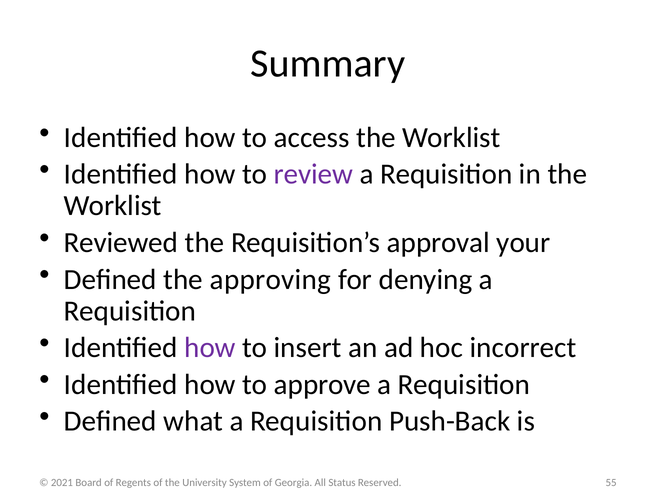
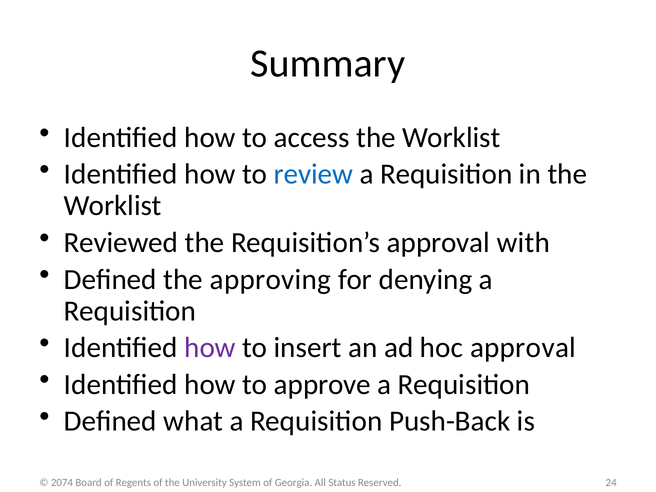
review colour: purple -> blue
your: your -> with
hoc incorrect: incorrect -> approval
2021: 2021 -> 2074
55: 55 -> 24
